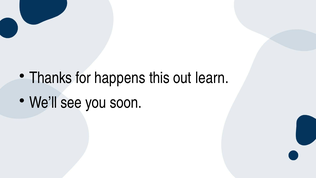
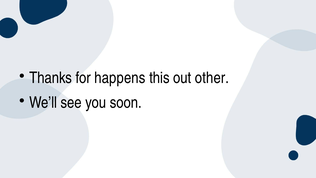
learn: learn -> other
